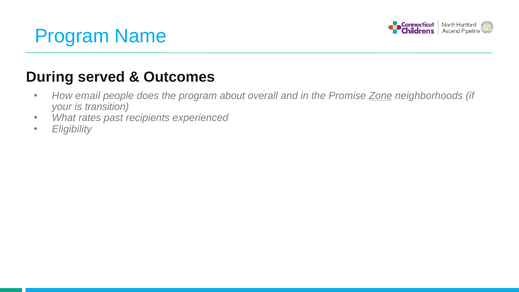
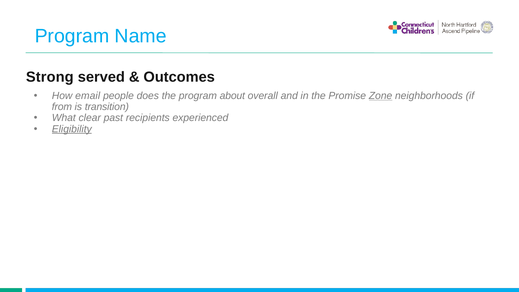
During: During -> Strong
your: your -> from
rates: rates -> clear
Eligibility underline: none -> present
